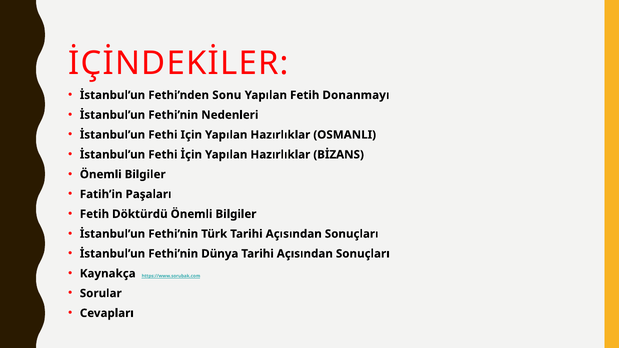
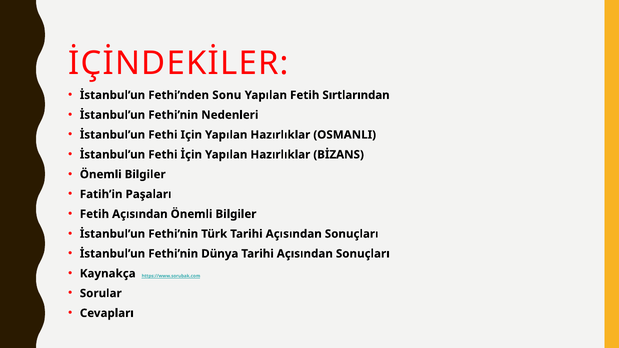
Donanmayı: Donanmayı -> Sırtlarından
Fetih Döktürdü: Döktürdü -> Açısından
